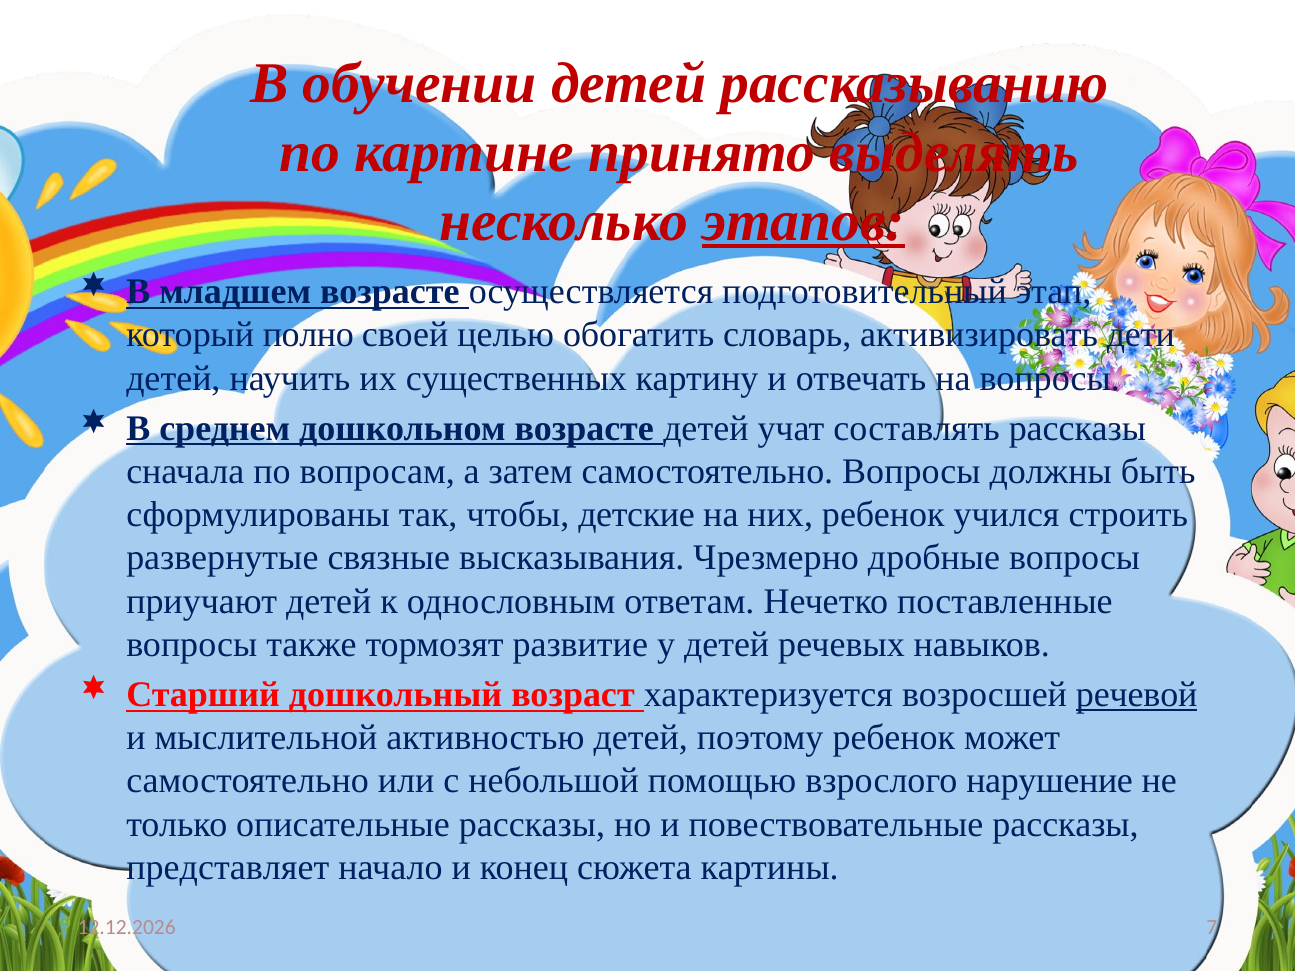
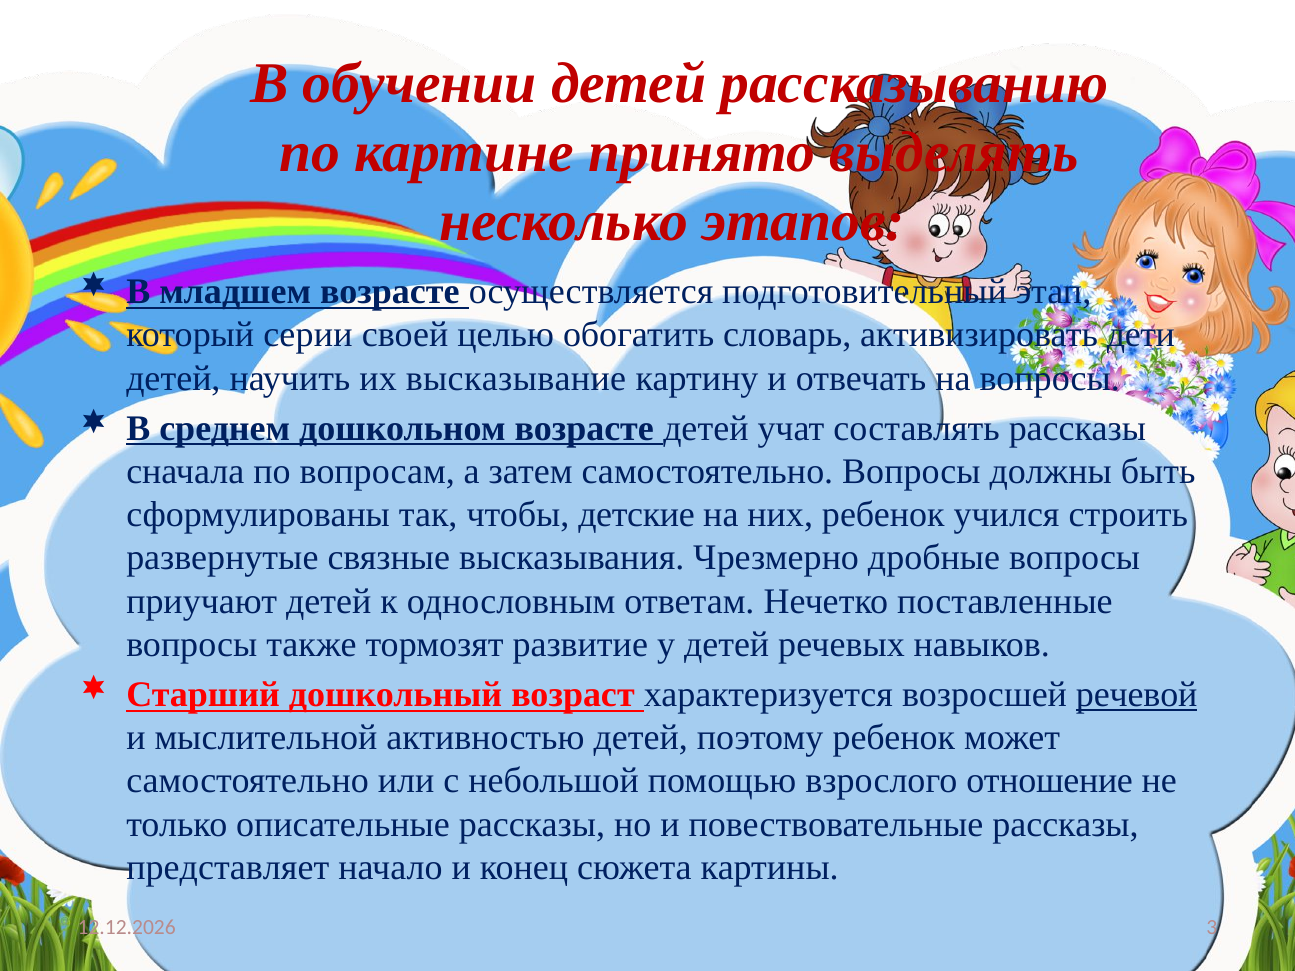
этапов underline: present -> none
полно: полно -> серии
существенных: существенных -> высказывание
нарушение: нарушение -> отношение
7: 7 -> 3
